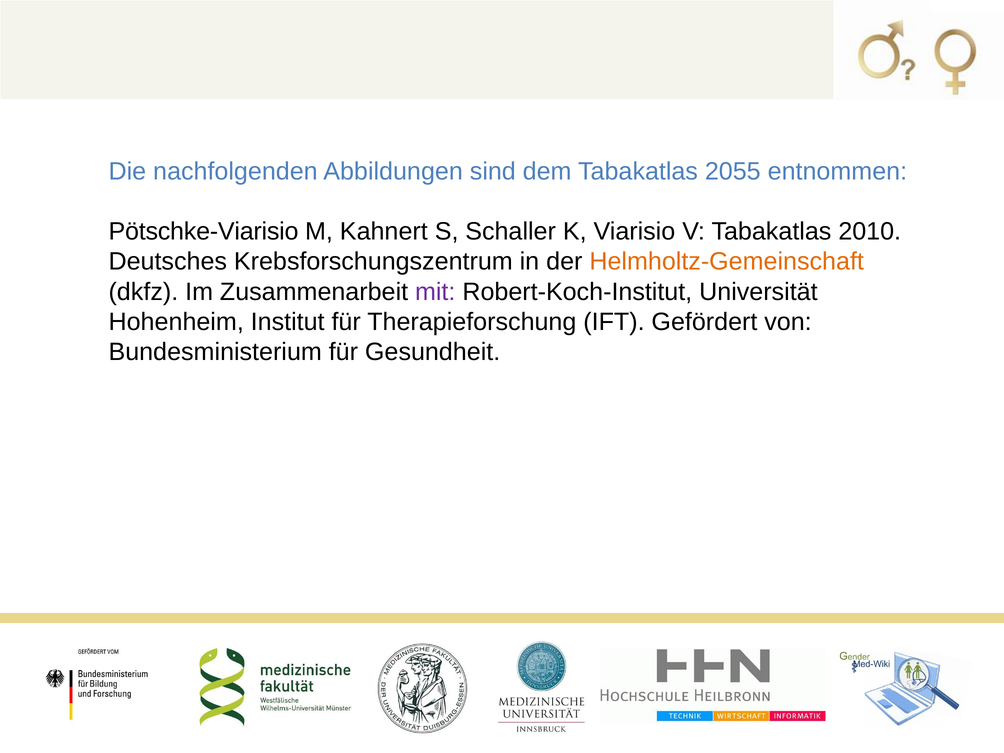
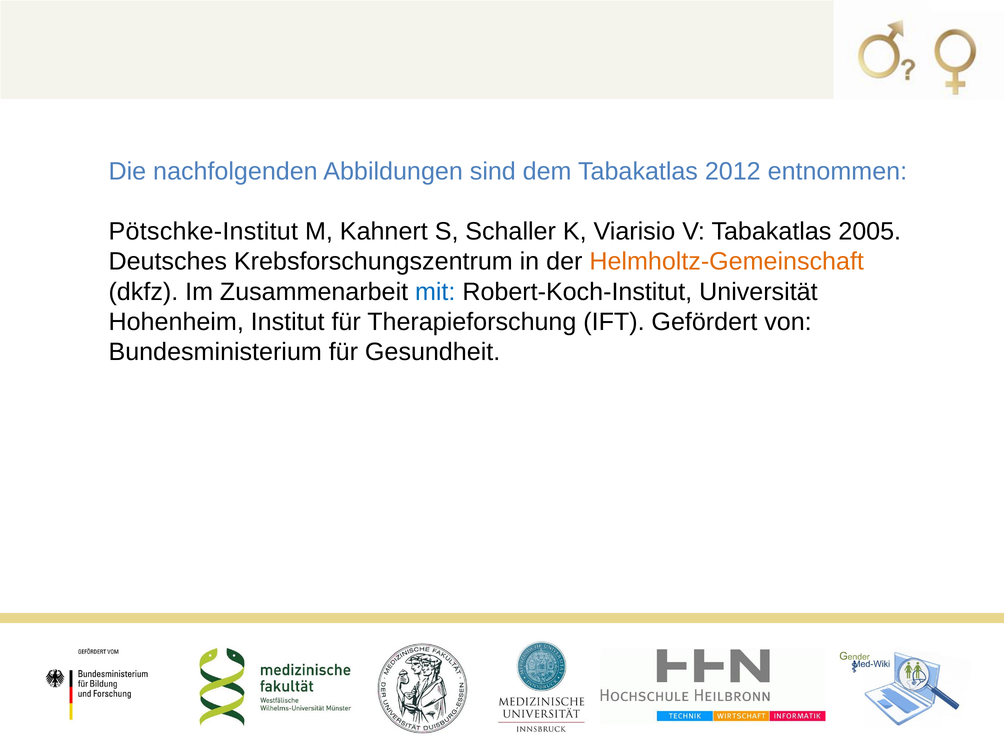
2055: 2055 -> 2012
Pötschke-Viarisio: Pötschke-Viarisio -> Pötschke-Institut
2010: 2010 -> 2005
mit colour: purple -> blue
